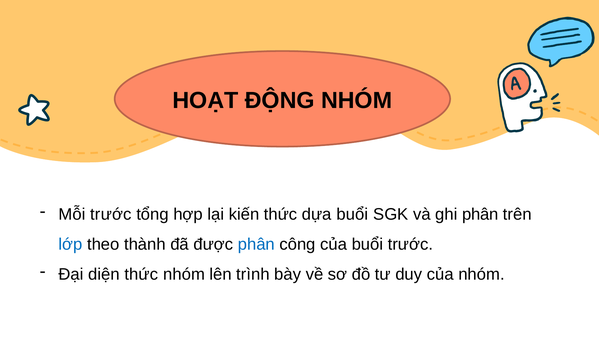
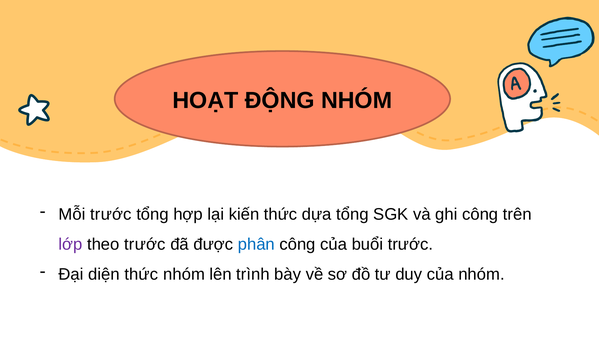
dựa buổi: buổi -> tổng
ghi phân: phân -> công
lớp colour: blue -> purple
theo thành: thành -> trước
